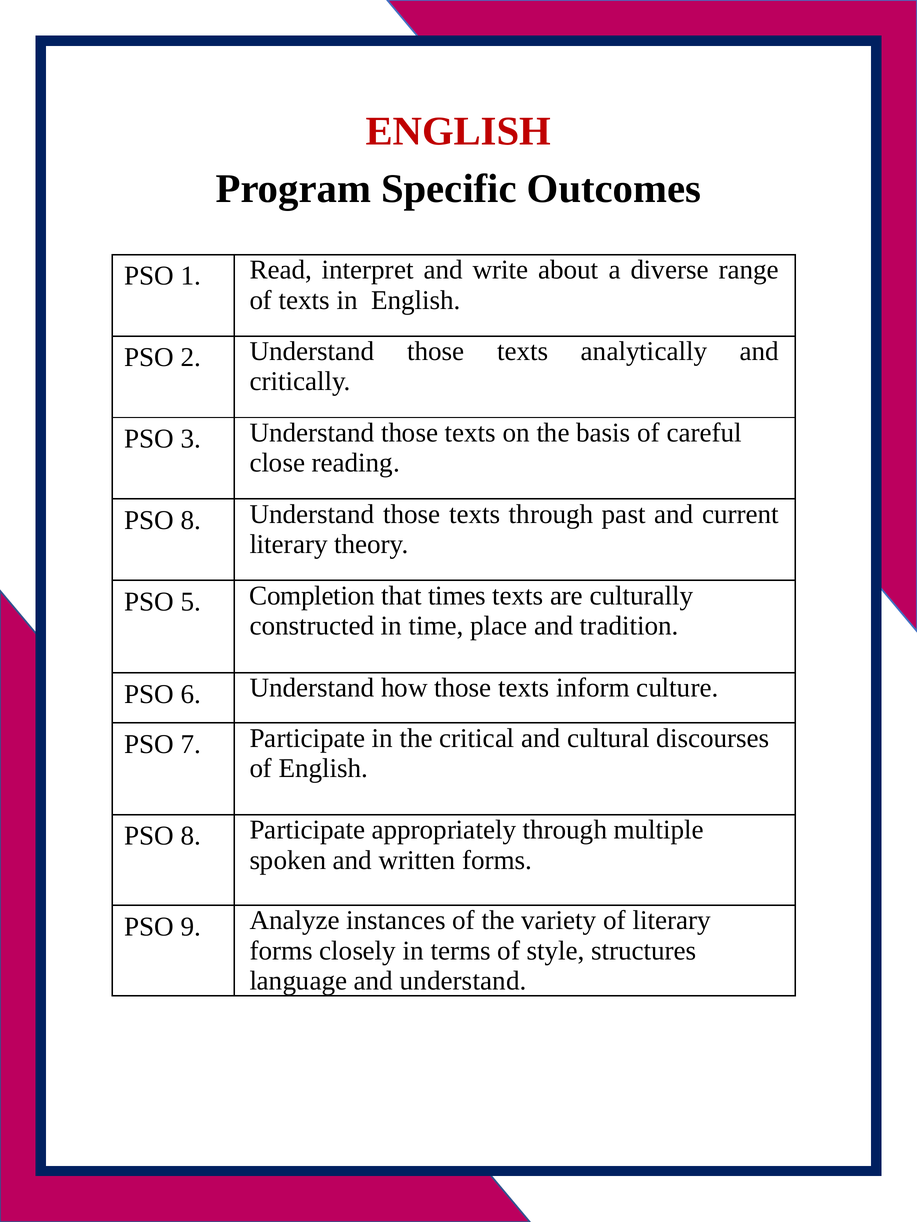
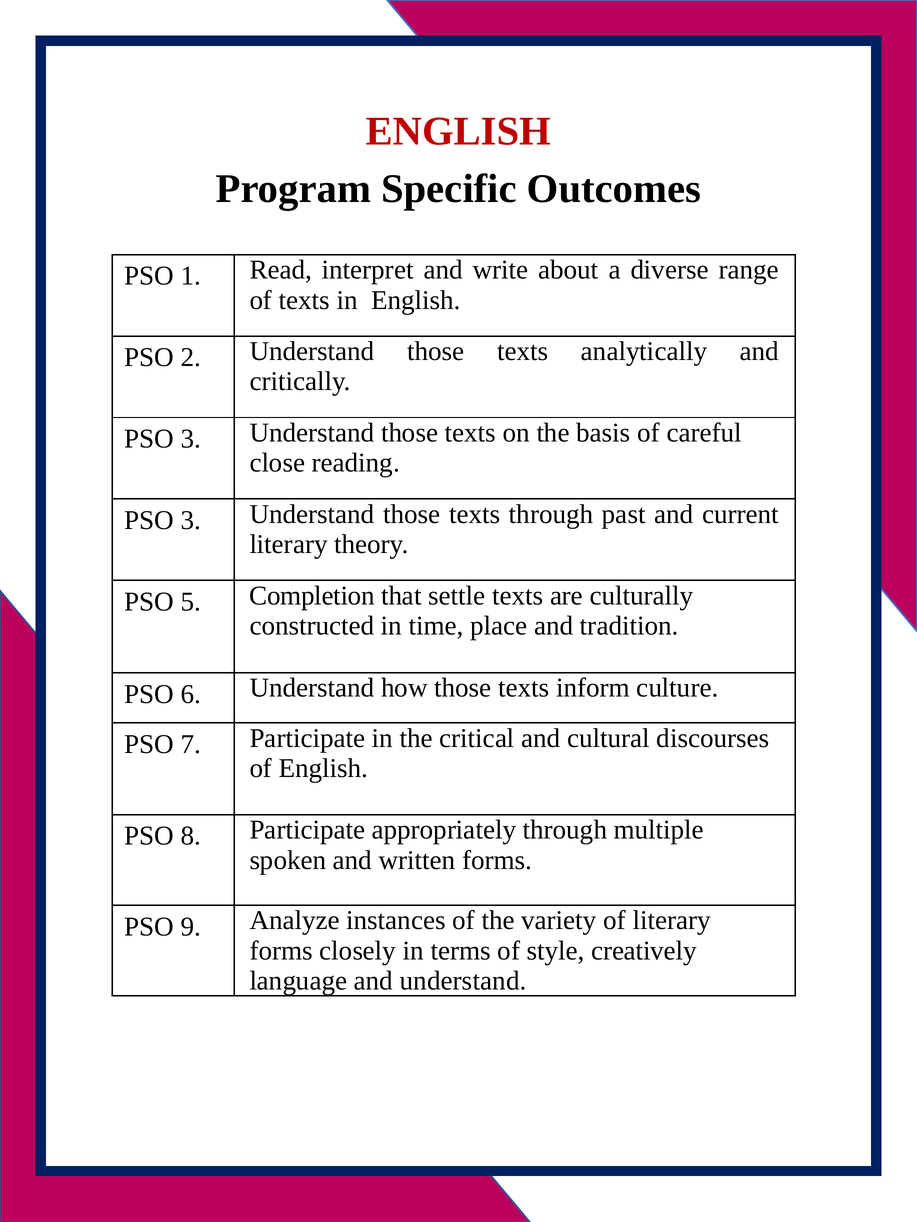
8 at (191, 521): 8 -> 3
times: times -> settle
structures: structures -> creatively
